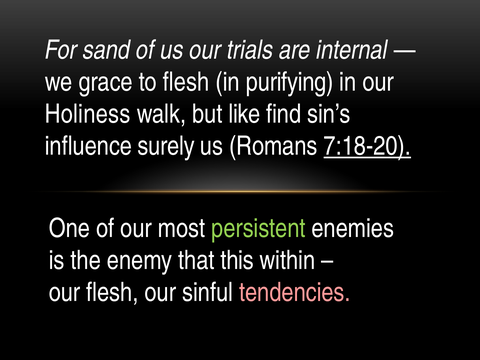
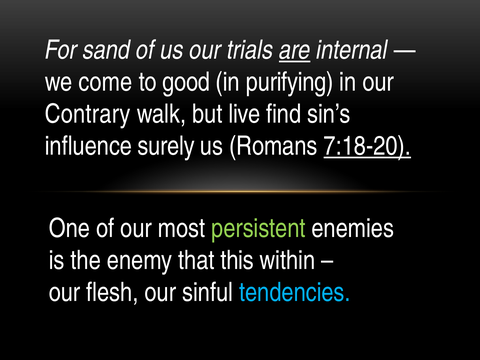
are underline: none -> present
grace: grace -> come
to flesh: flesh -> good
Holiness: Holiness -> Contrary
like: like -> live
tendencies colour: pink -> light blue
